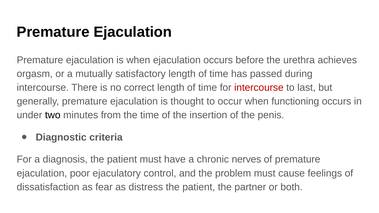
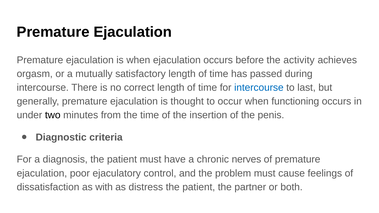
urethra: urethra -> activity
intercourse at (259, 88) colour: red -> blue
fear: fear -> with
